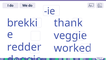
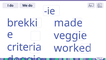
thank: thank -> made
redder: redder -> criteria
